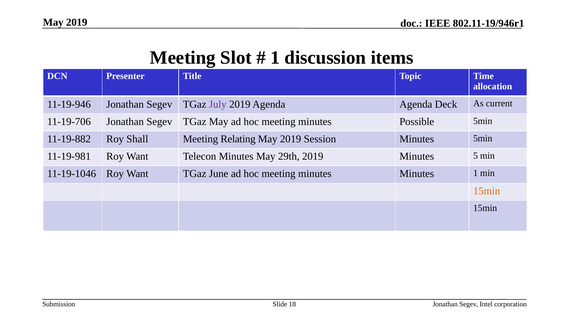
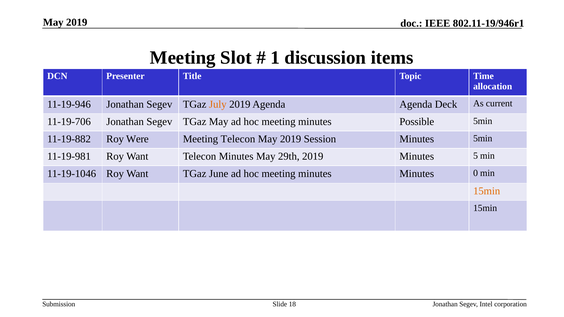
July colour: purple -> orange
Shall: Shall -> Were
Meeting Relating: Relating -> Telecon
Minutes 1: 1 -> 0
